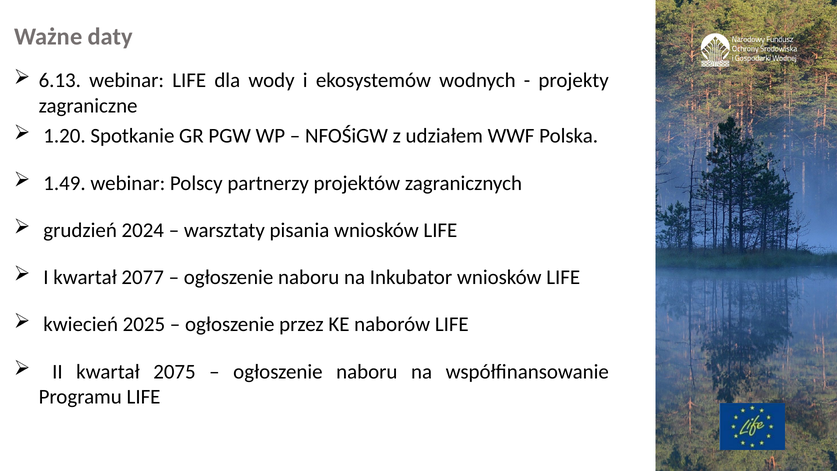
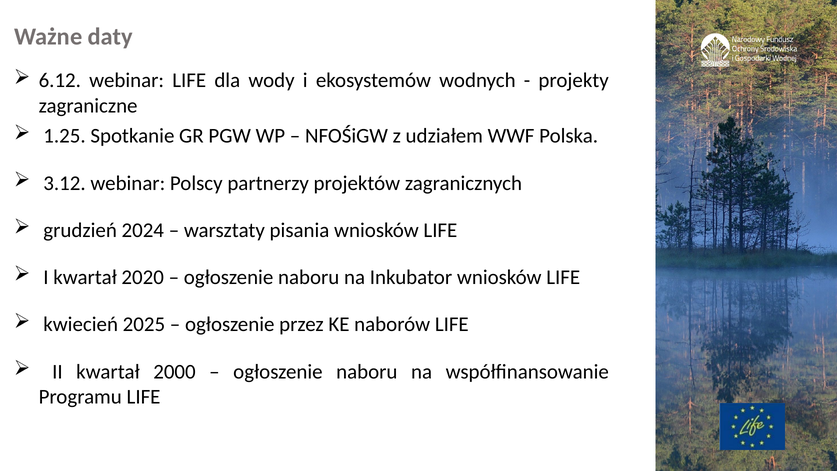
6.13: 6.13 -> 6.12
1.20: 1.20 -> 1.25
1.49: 1.49 -> 3.12
2077: 2077 -> 2020
2075: 2075 -> 2000
